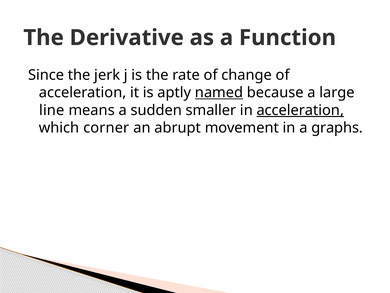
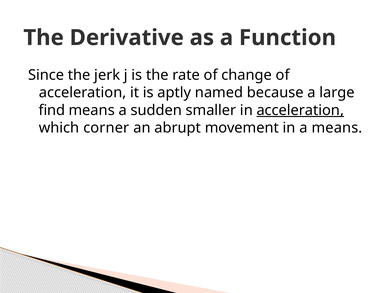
named underline: present -> none
line: line -> find
a graphs: graphs -> means
